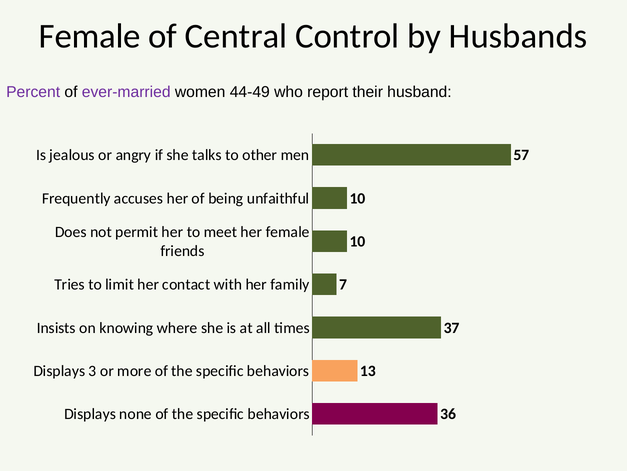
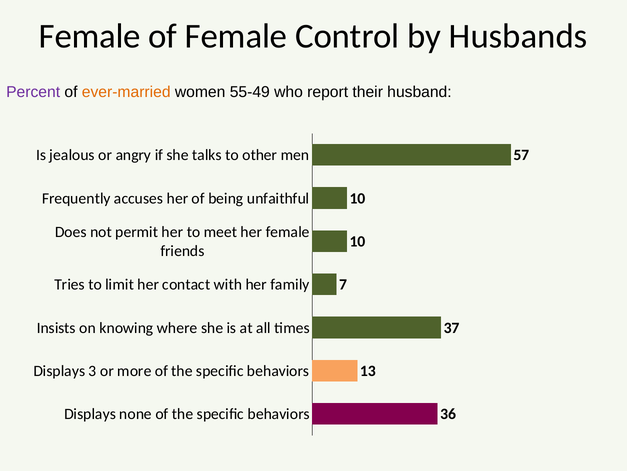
of Central: Central -> Female
ever-married colour: purple -> orange
44-49: 44-49 -> 55-49
